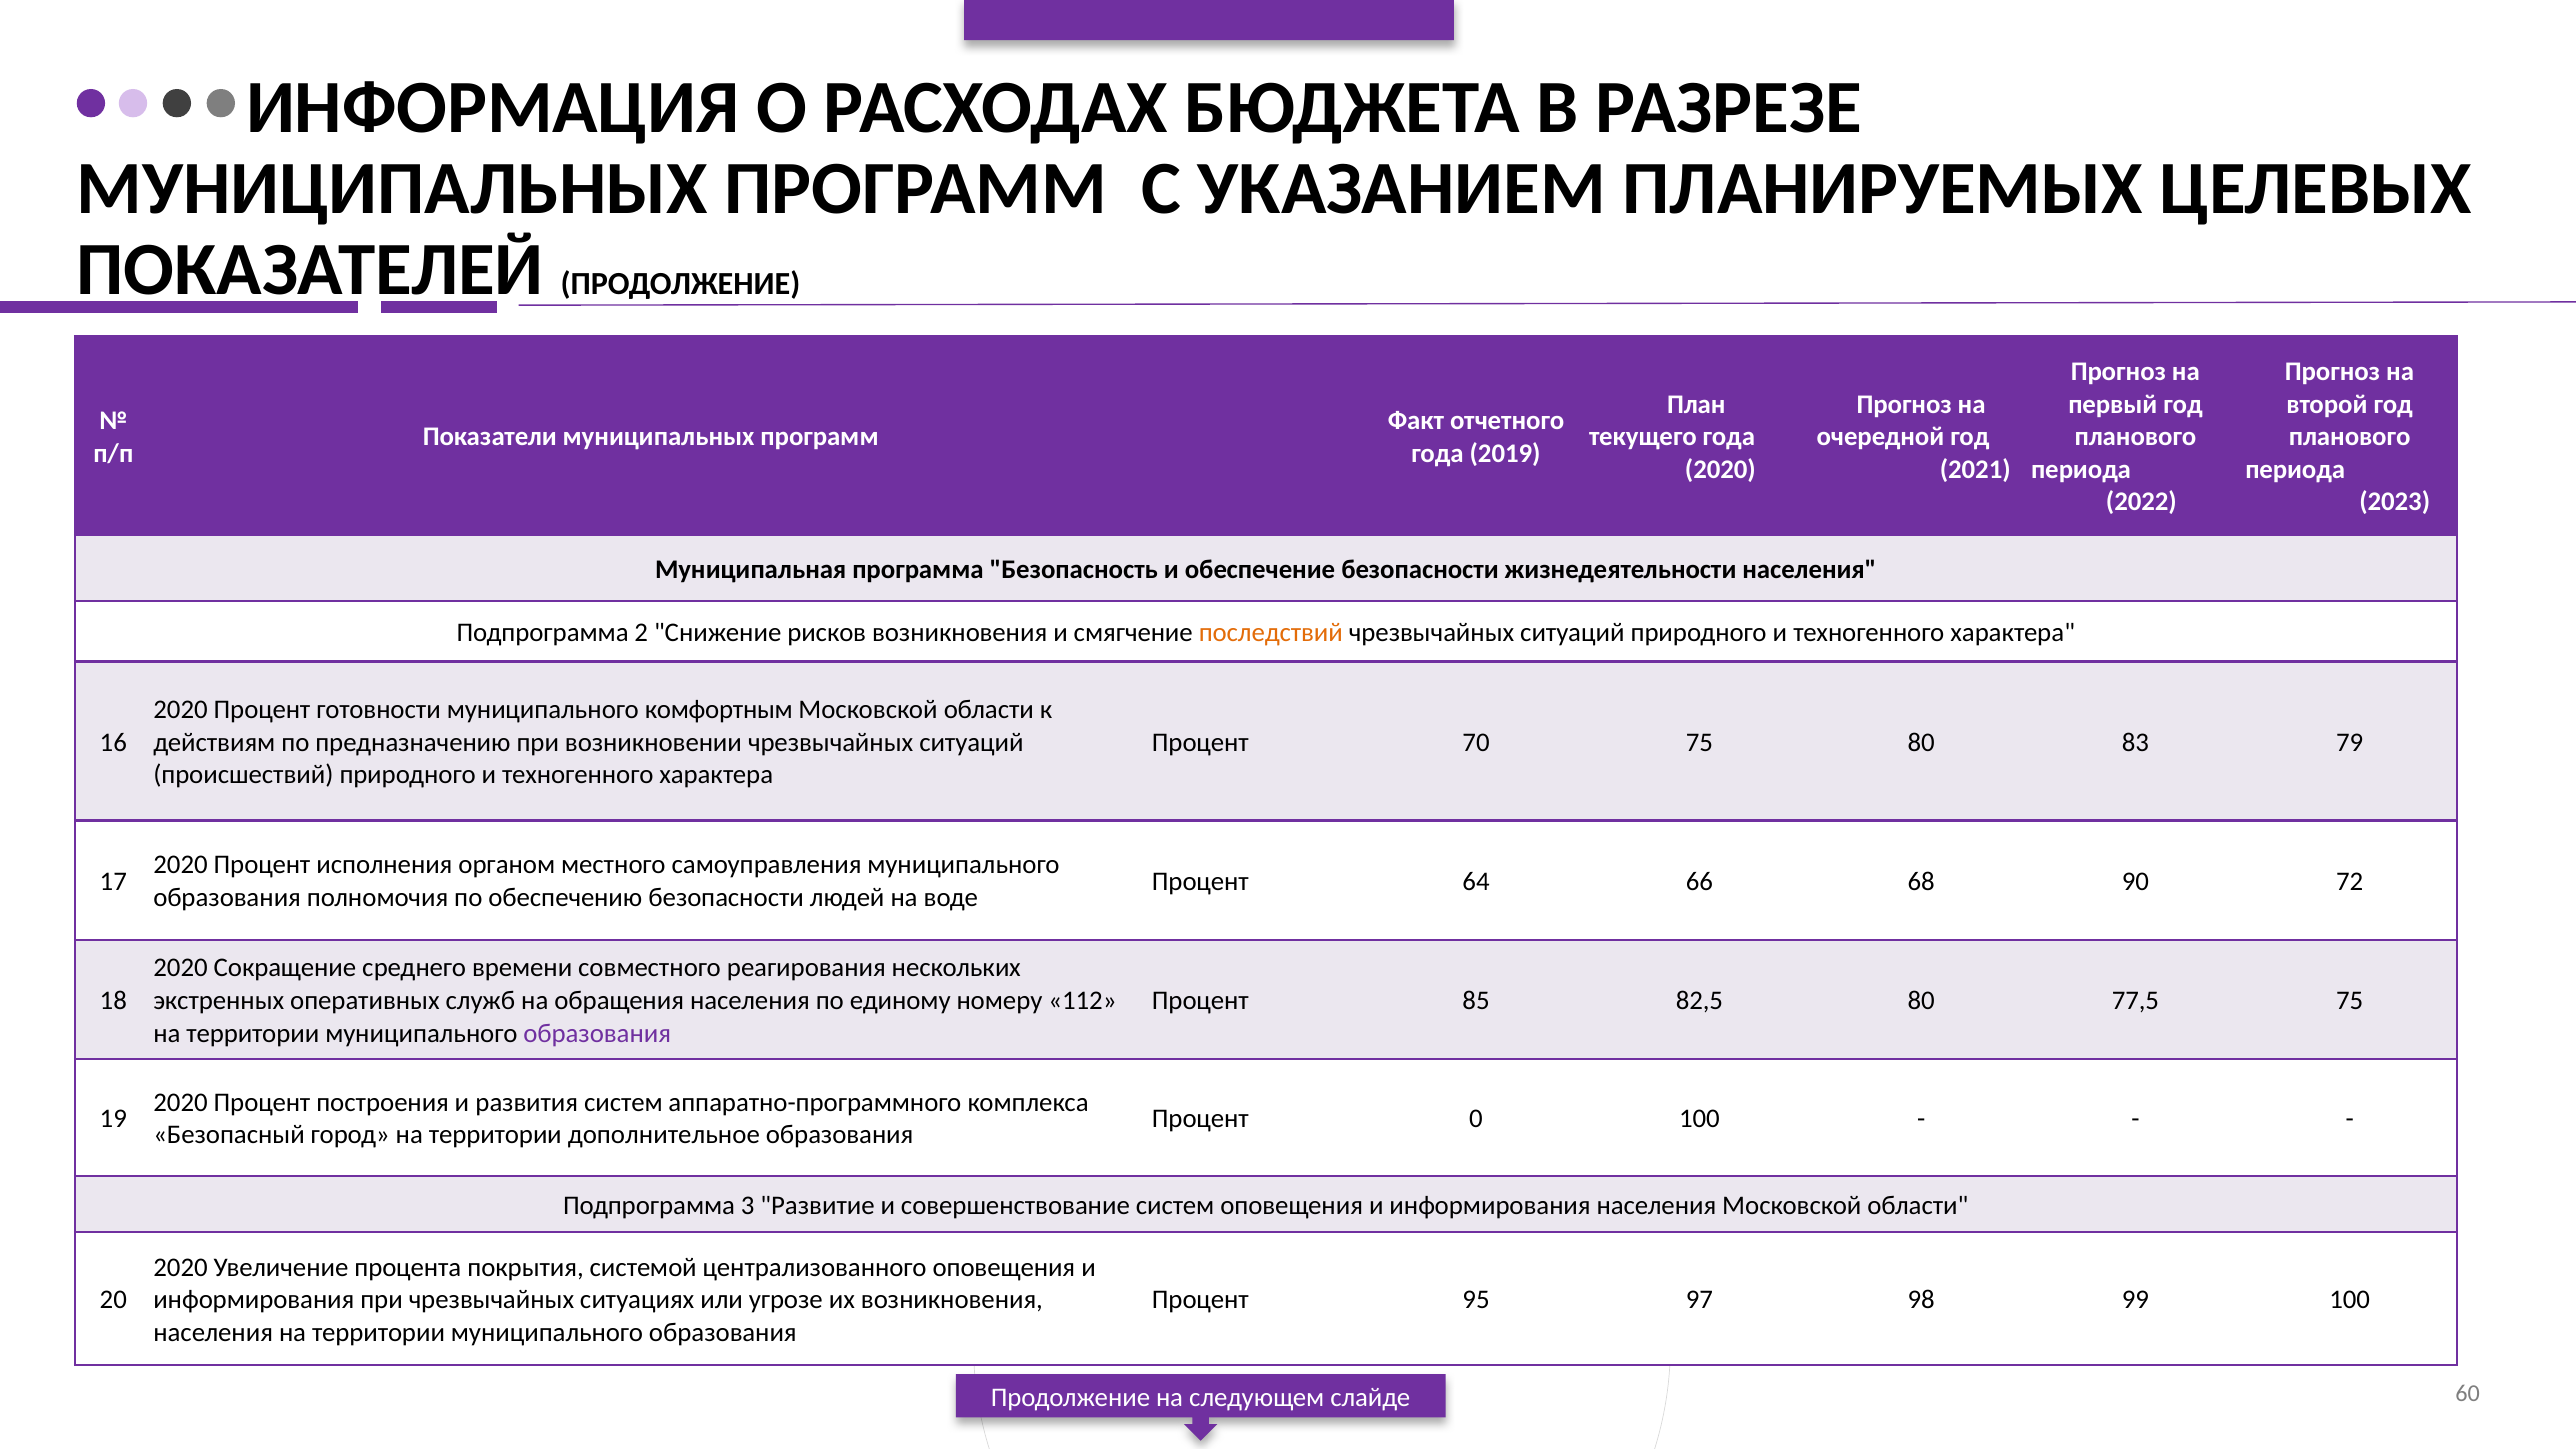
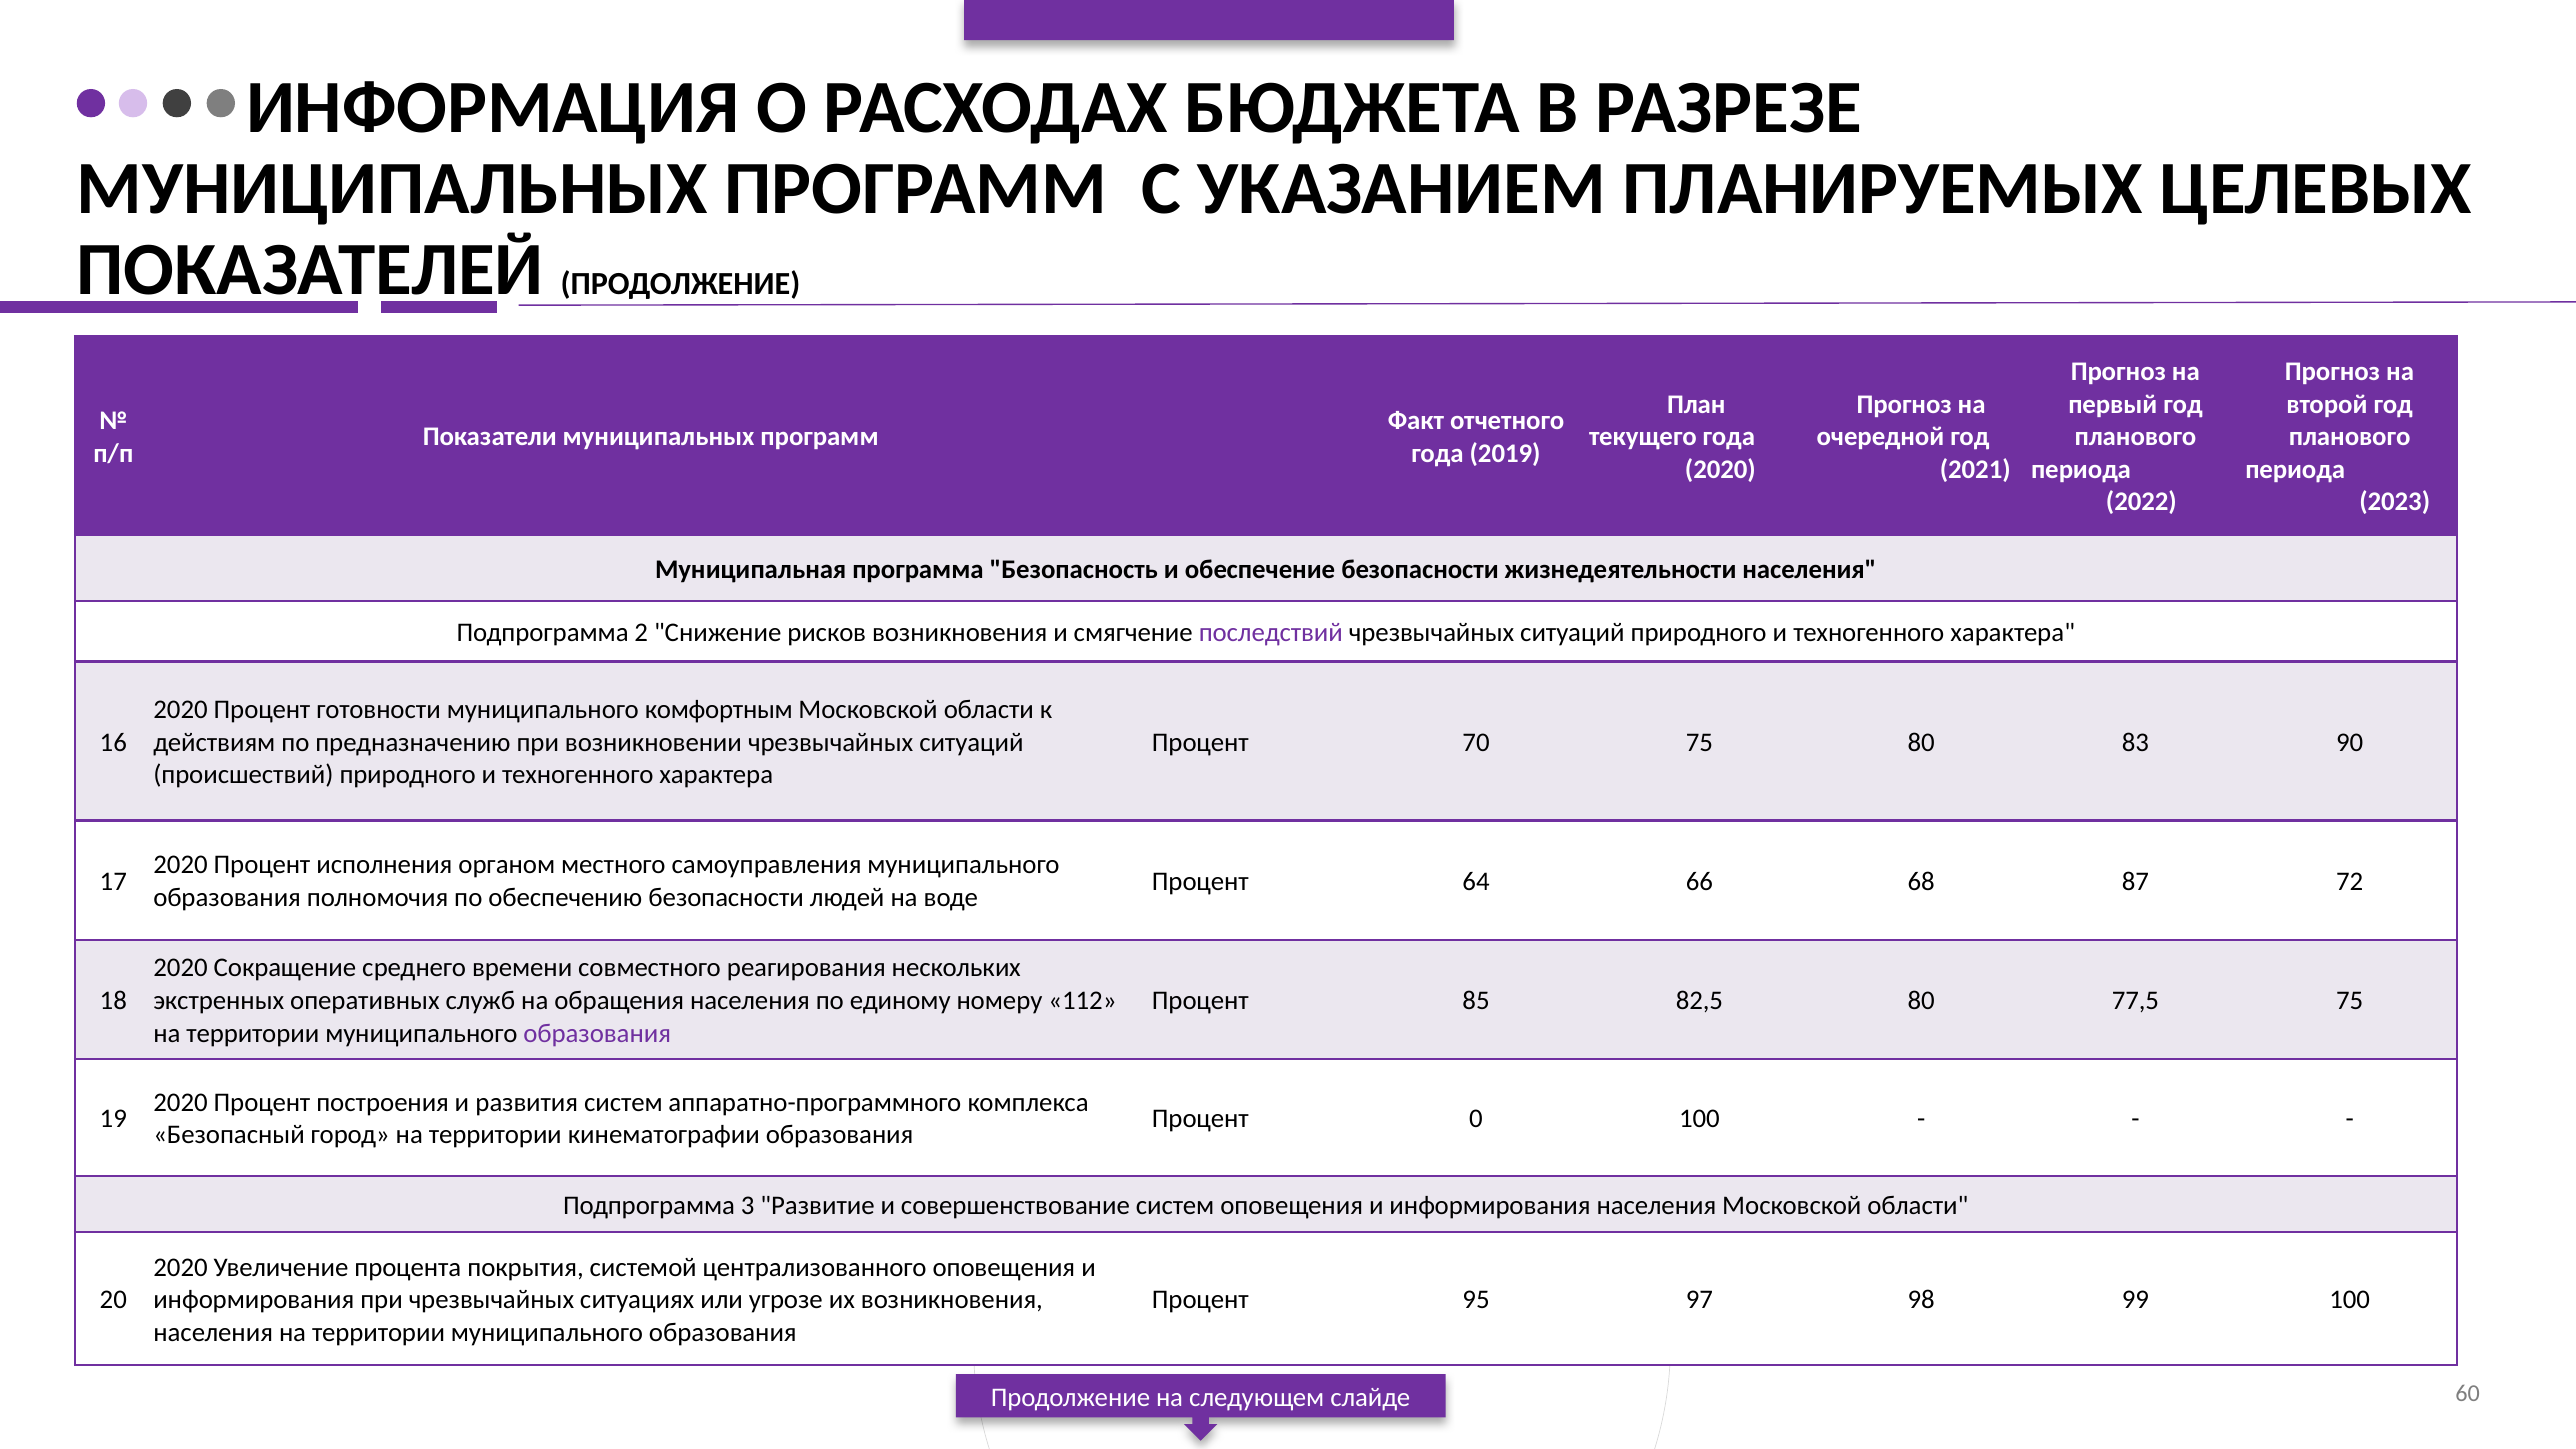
последствий colour: orange -> purple
79: 79 -> 90
90: 90 -> 87
дополнительное: дополнительное -> кинематографии
